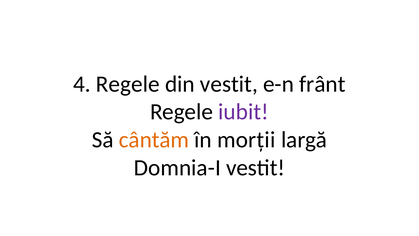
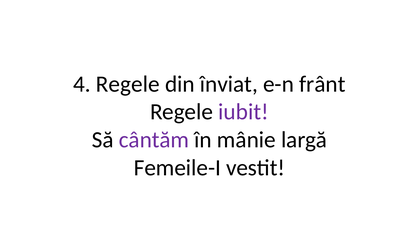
din vestit: vestit -> înviat
cântăm colour: orange -> purple
morții: morții -> mânie
Domnia-I: Domnia-I -> Femeile-I
